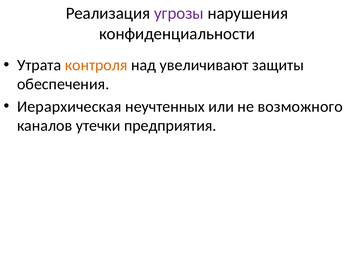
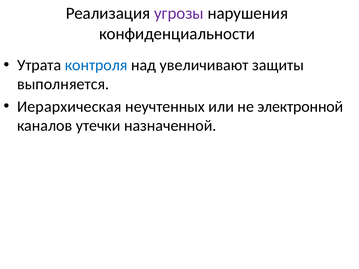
контроля colour: orange -> blue
обеспечения: обеспечения -> выполняется
возможного: возможного -> электронной
предприятия: предприятия -> назначенной
